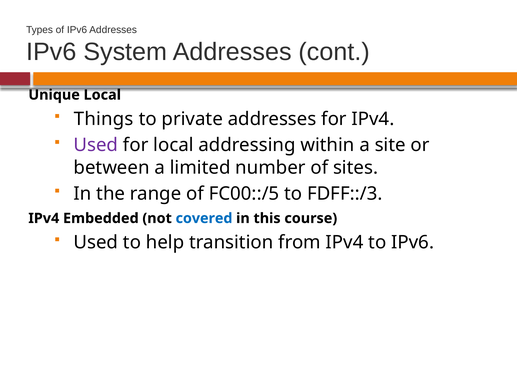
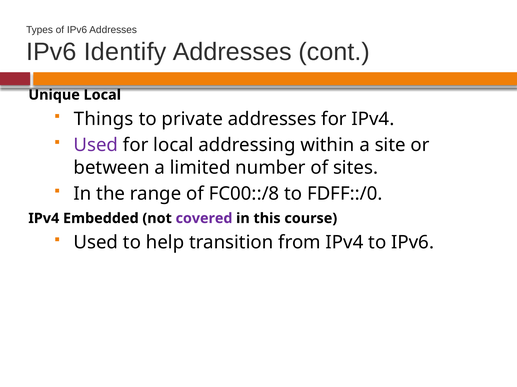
System: System -> Identify
FC00::/5: FC00::/5 -> FC00::/8
FDFF::/3: FDFF::/3 -> FDFF::/0
covered colour: blue -> purple
